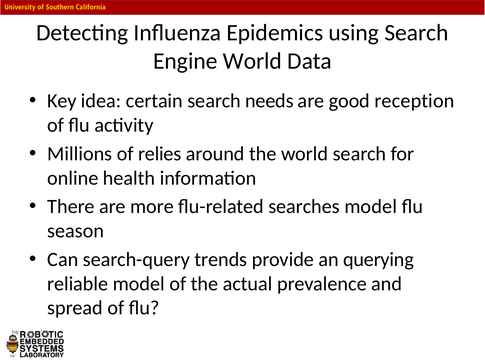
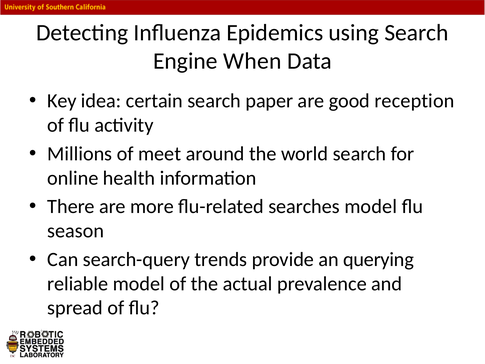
Engine World: World -> When
needs: needs -> paper
relies: relies -> meet
